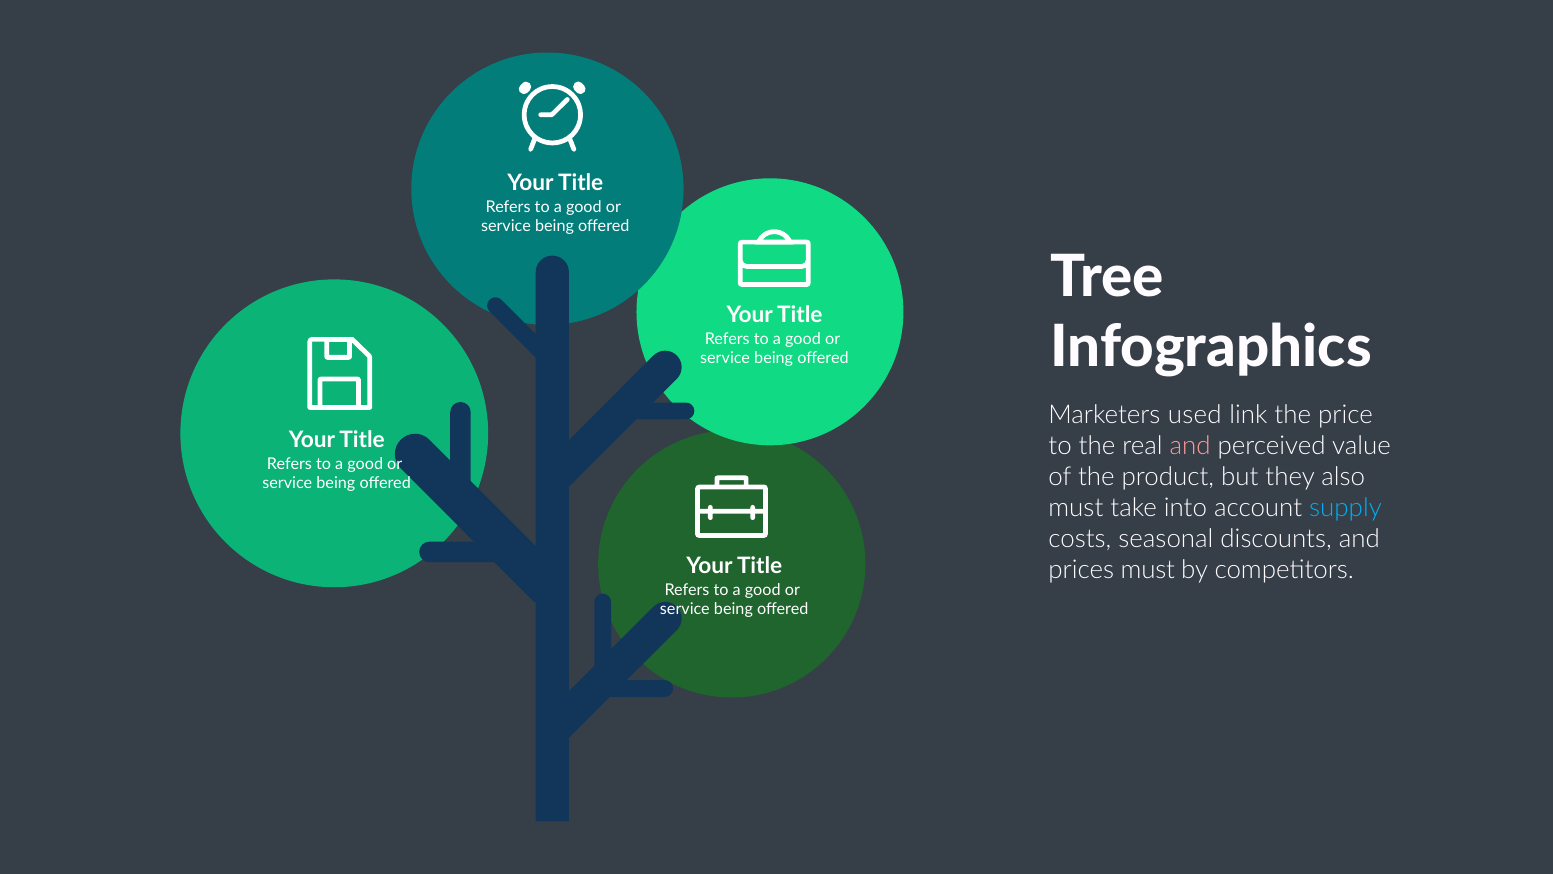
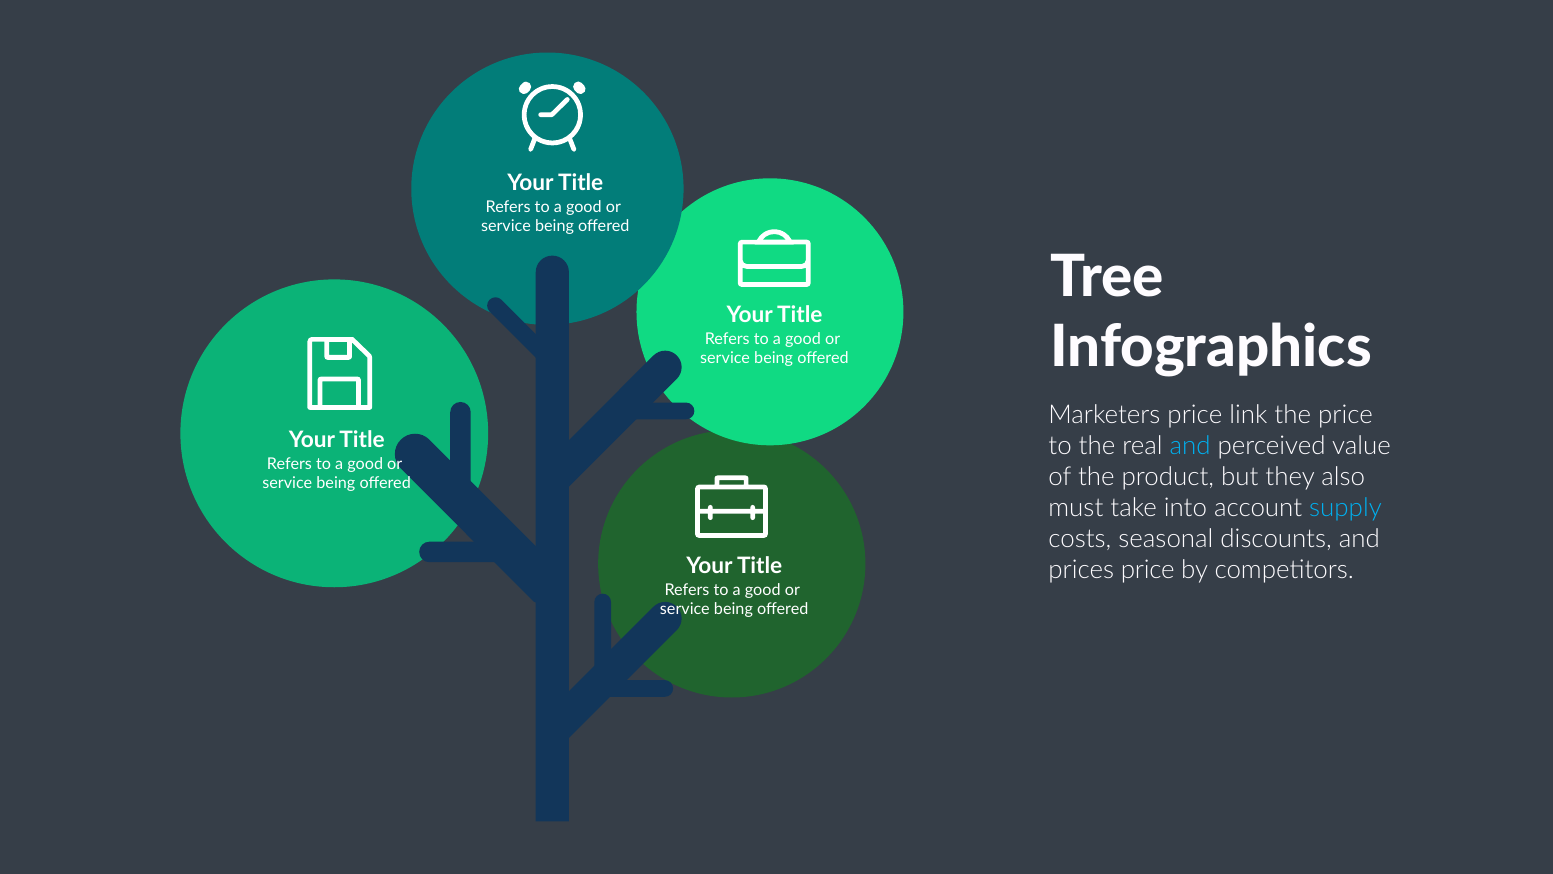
Marketers used: used -> price
and at (1190, 446) colour: pink -> light blue
prices must: must -> price
